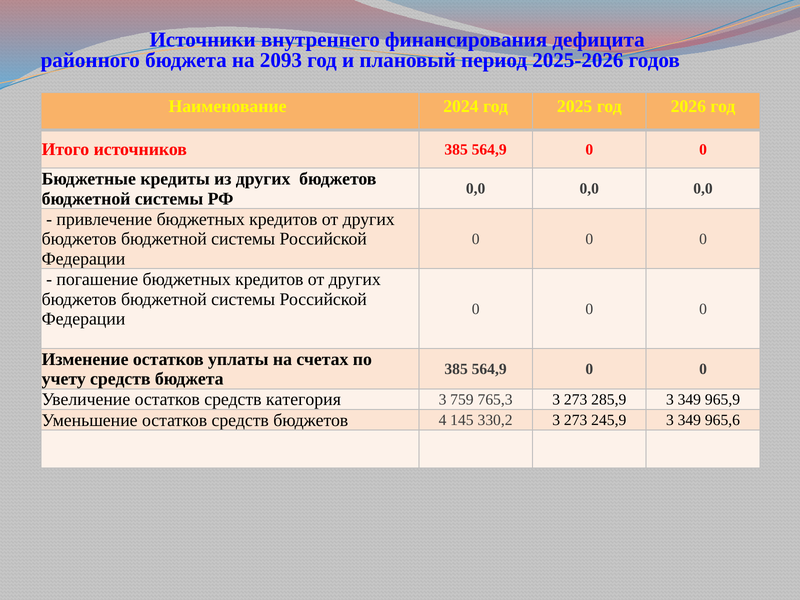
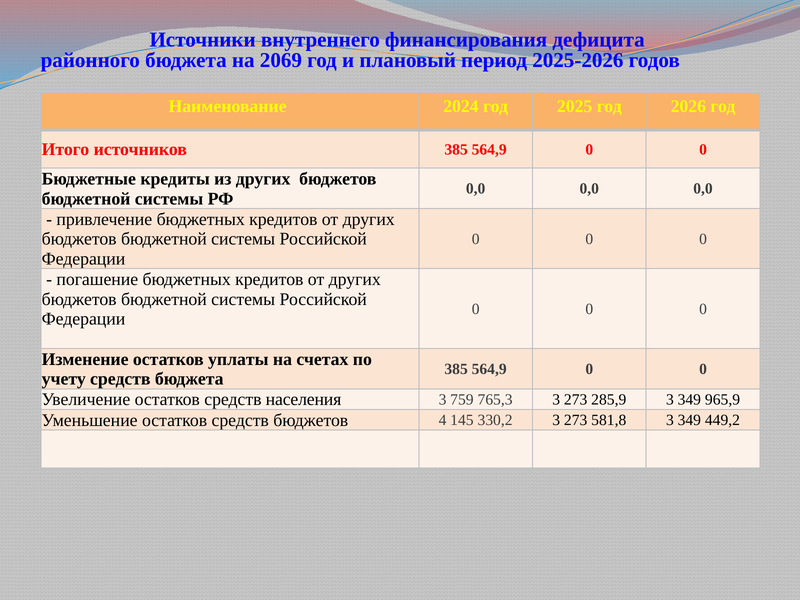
2093: 2093 -> 2069
категория: категория -> населения
245,9: 245,9 -> 581,8
965,6: 965,6 -> 449,2
